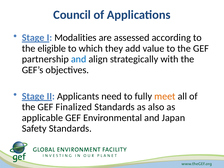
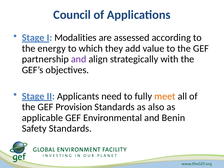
eligible: eligible -> energy
and at (79, 59) colour: blue -> purple
Finalized: Finalized -> Provision
Japan: Japan -> Benin
